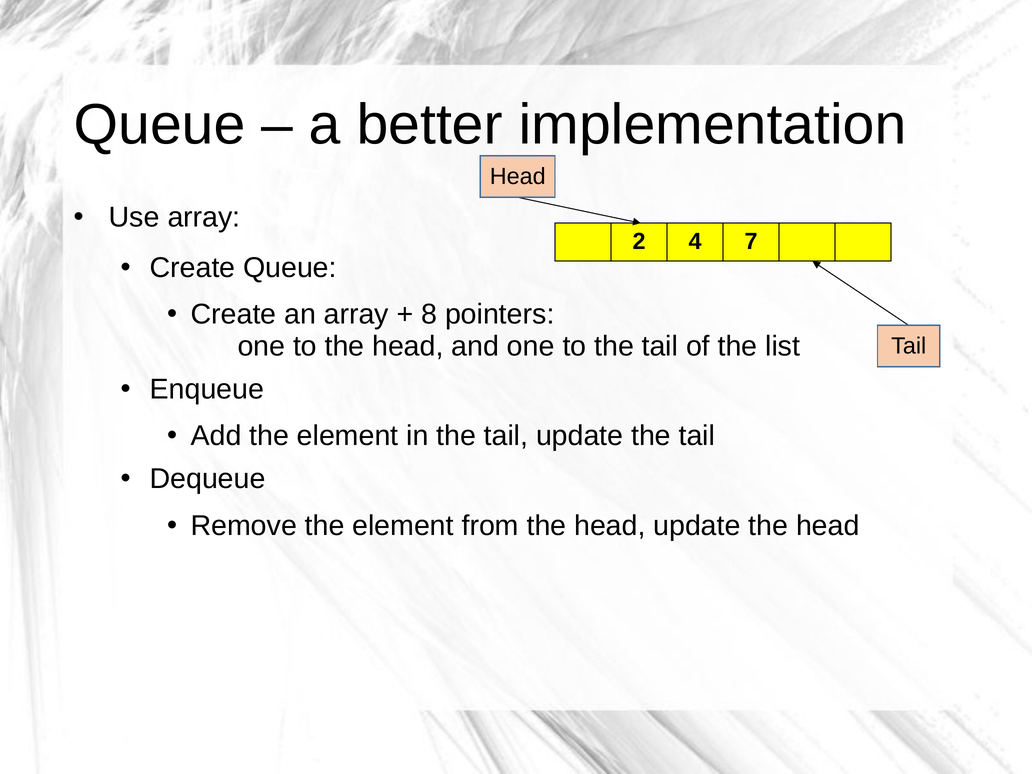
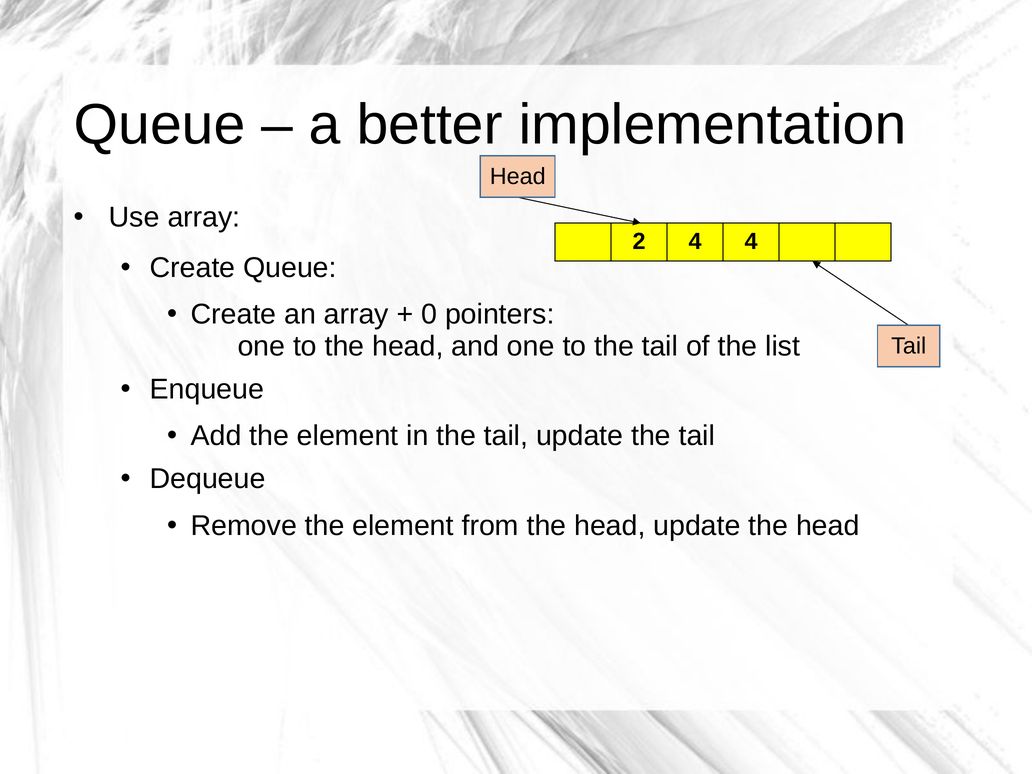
4 7: 7 -> 4
8: 8 -> 0
